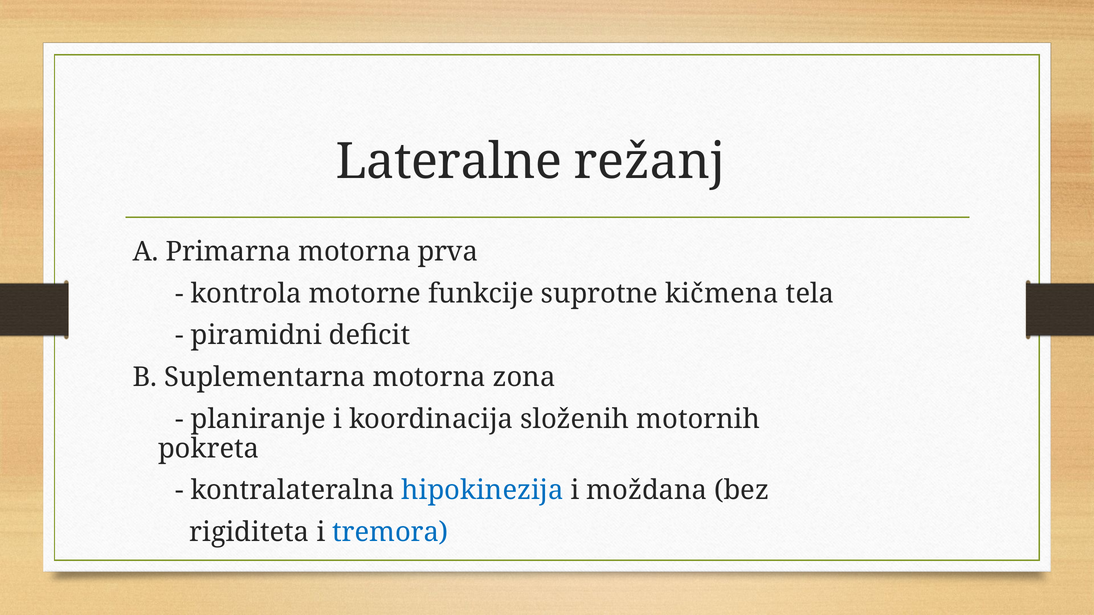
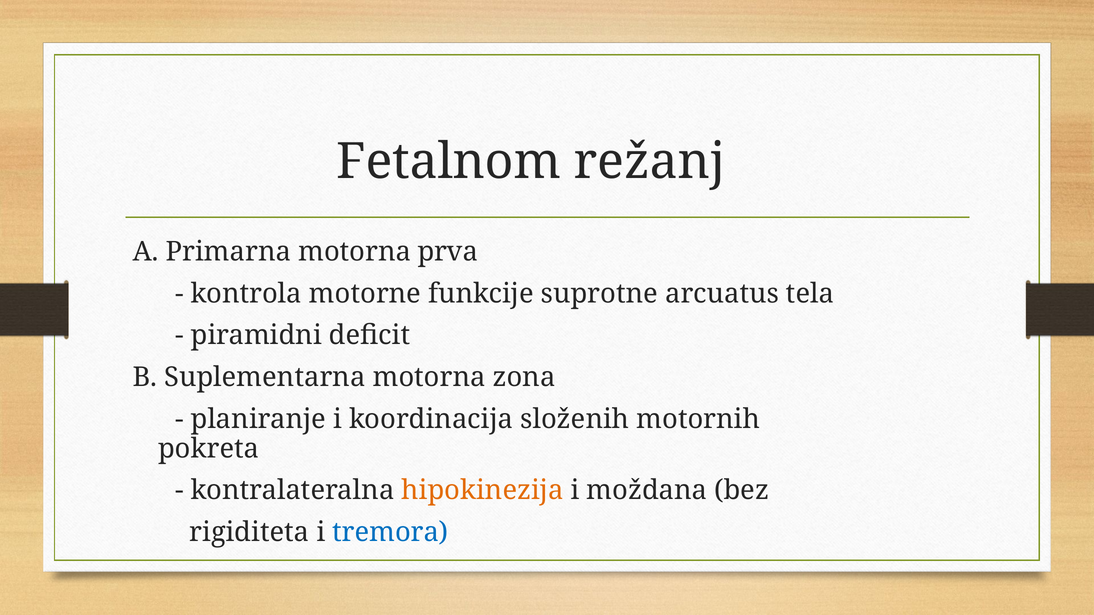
Lateralne: Lateralne -> Fetalnom
kičmena: kičmena -> arcuatus
hipokinezija colour: blue -> orange
